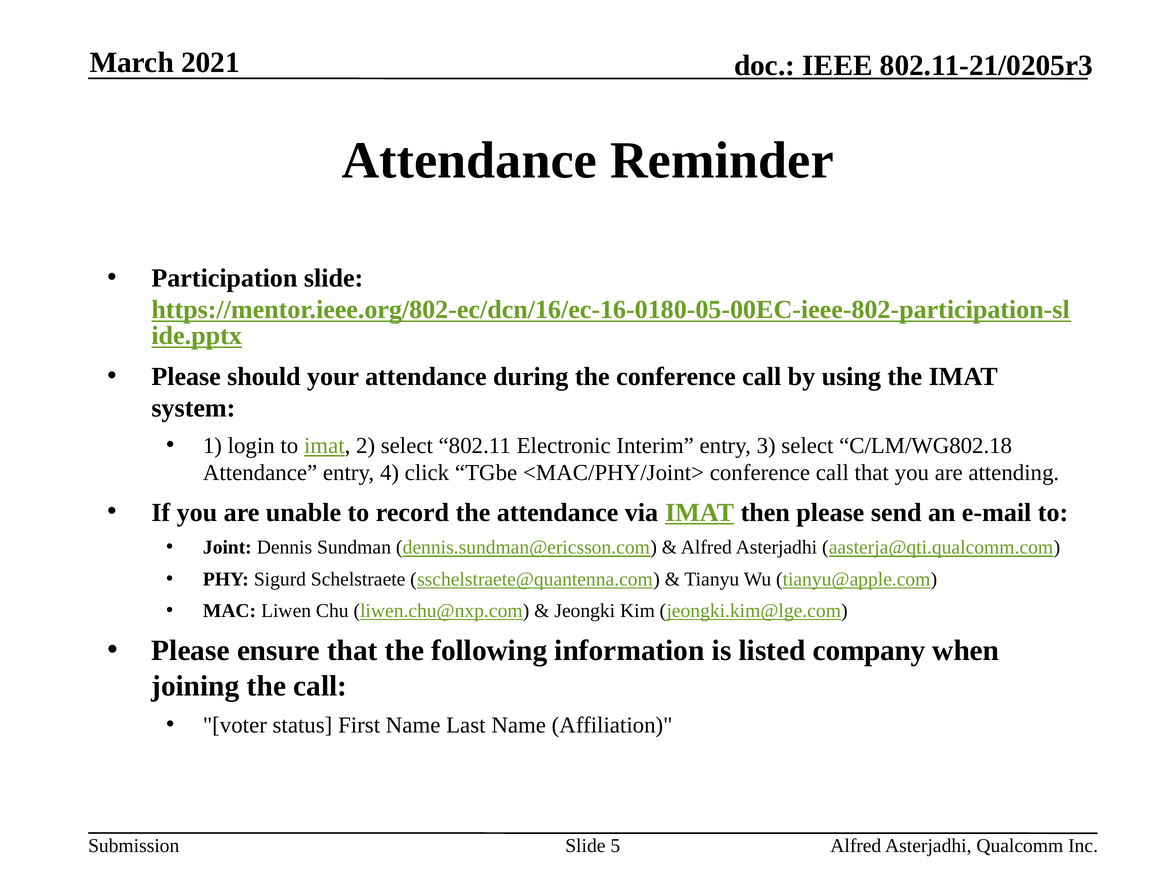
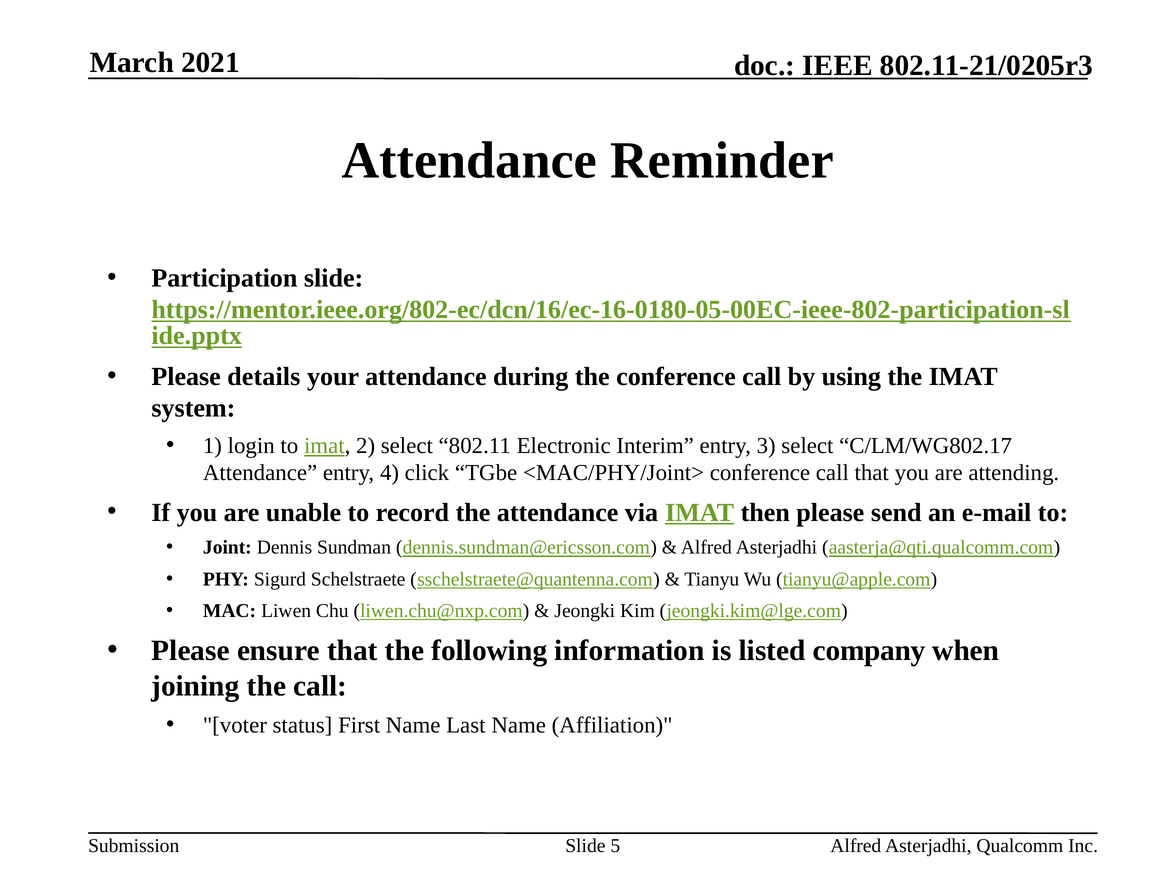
should: should -> details
C/LM/WG802.18: C/LM/WG802.18 -> C/LM/WG802.17
